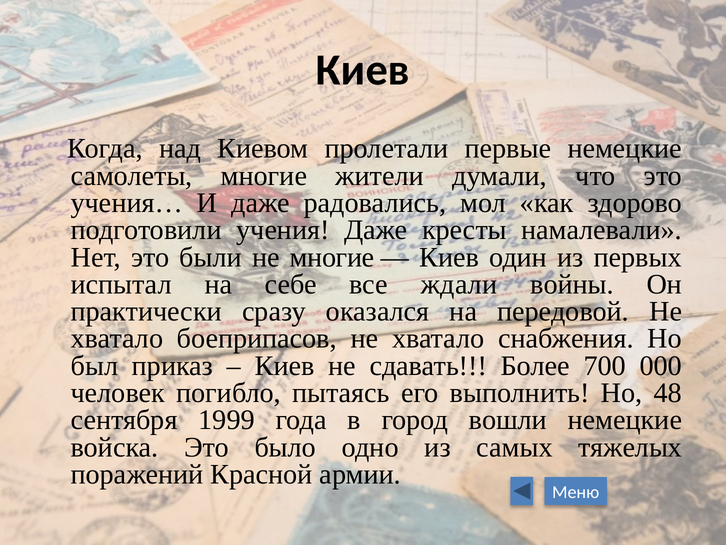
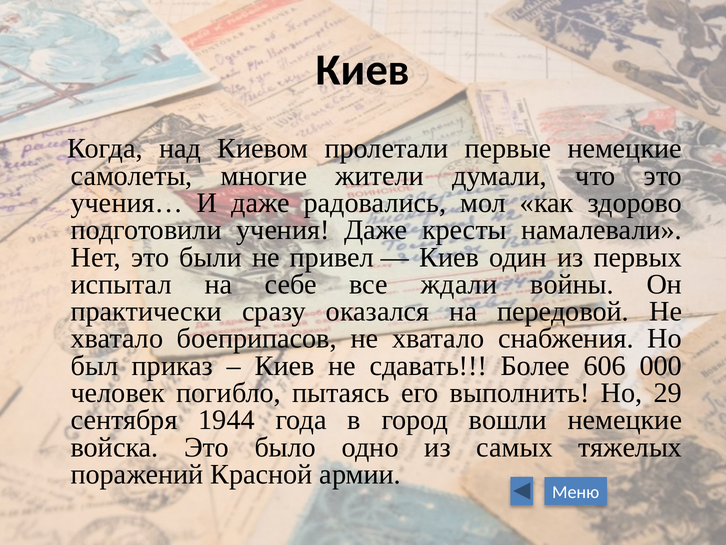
не многие: многие -> привел
700: 700 -> 606
48: 48 -> 29
1999: 1999 -> 1944
